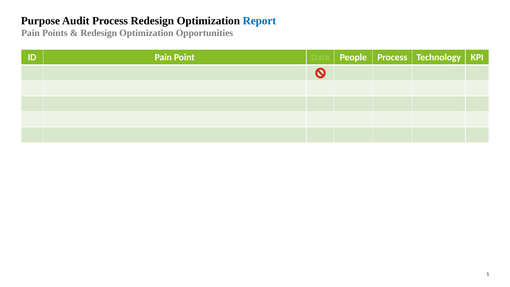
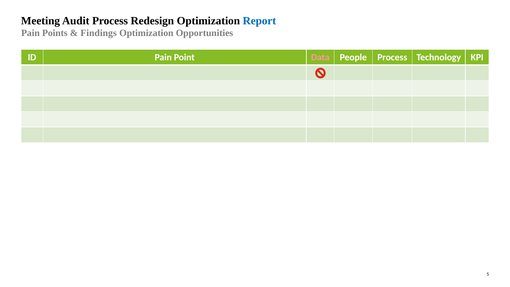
Purpose: Purpose -> Meeting
Redesign at (99, 33): Redesign -> Findings
Data colour: light green -> pink
